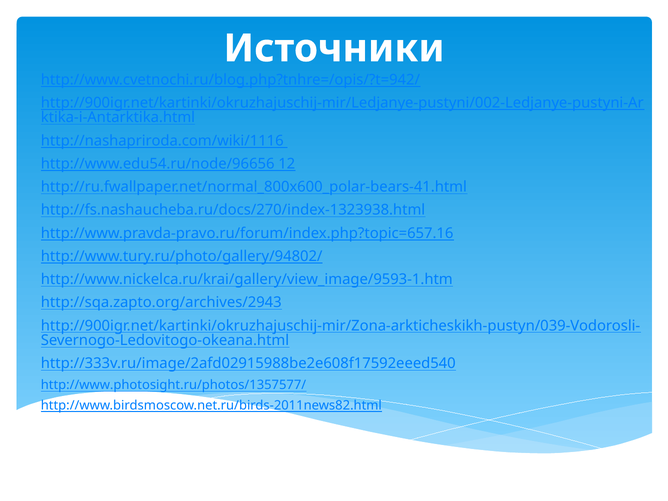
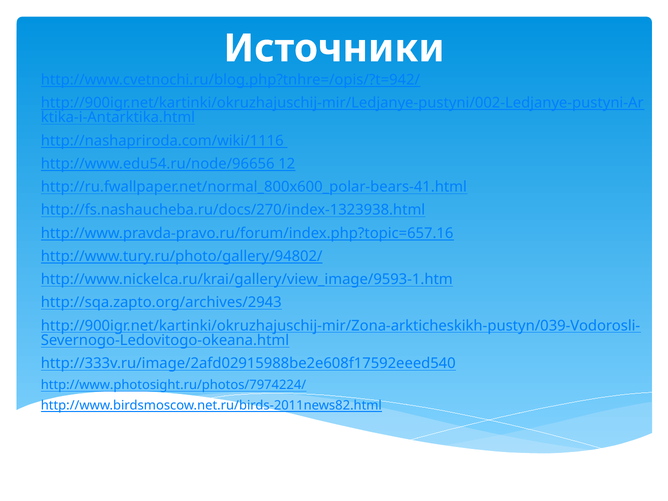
http://www.photosight.ru/photos/1357577/: http://www.photosight.ru/photos/1357577/ -> http://www.photosight.ru/photos/7974224/
